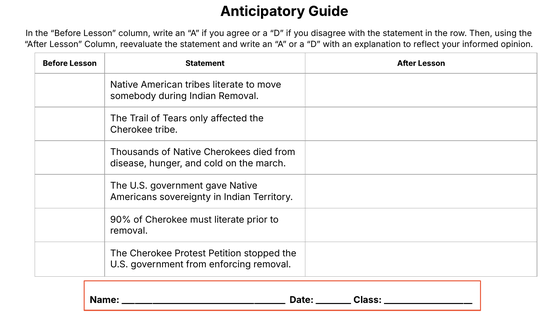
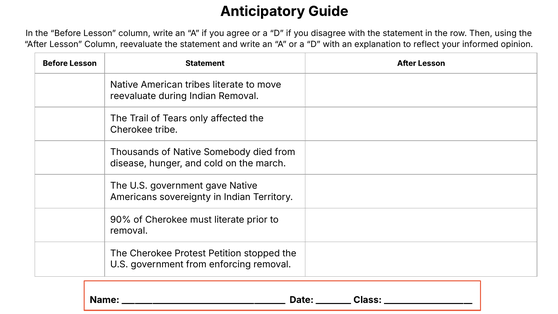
somebody at (133, 96): somebody -> reevaluate
Cherokees: Cherokees -> Somebody
